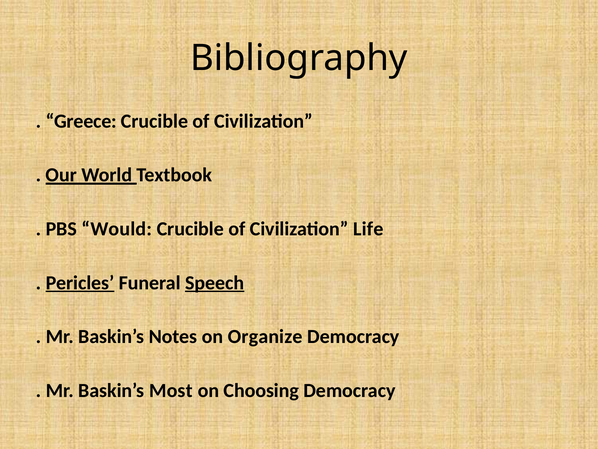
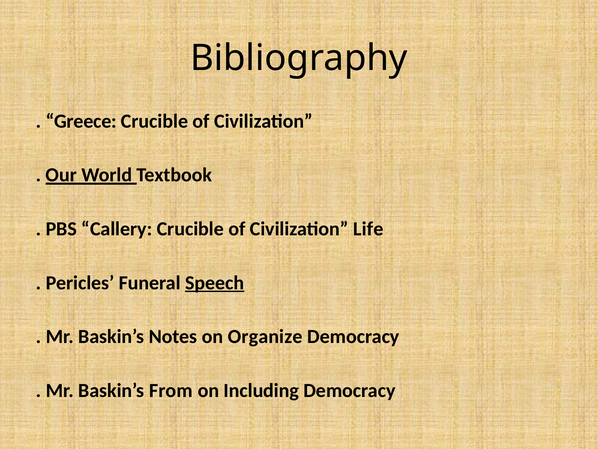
Would: Would -> Callery
Pericles underline: present -> none
Most: Most -> From
Choosing: Choosing -> Including
